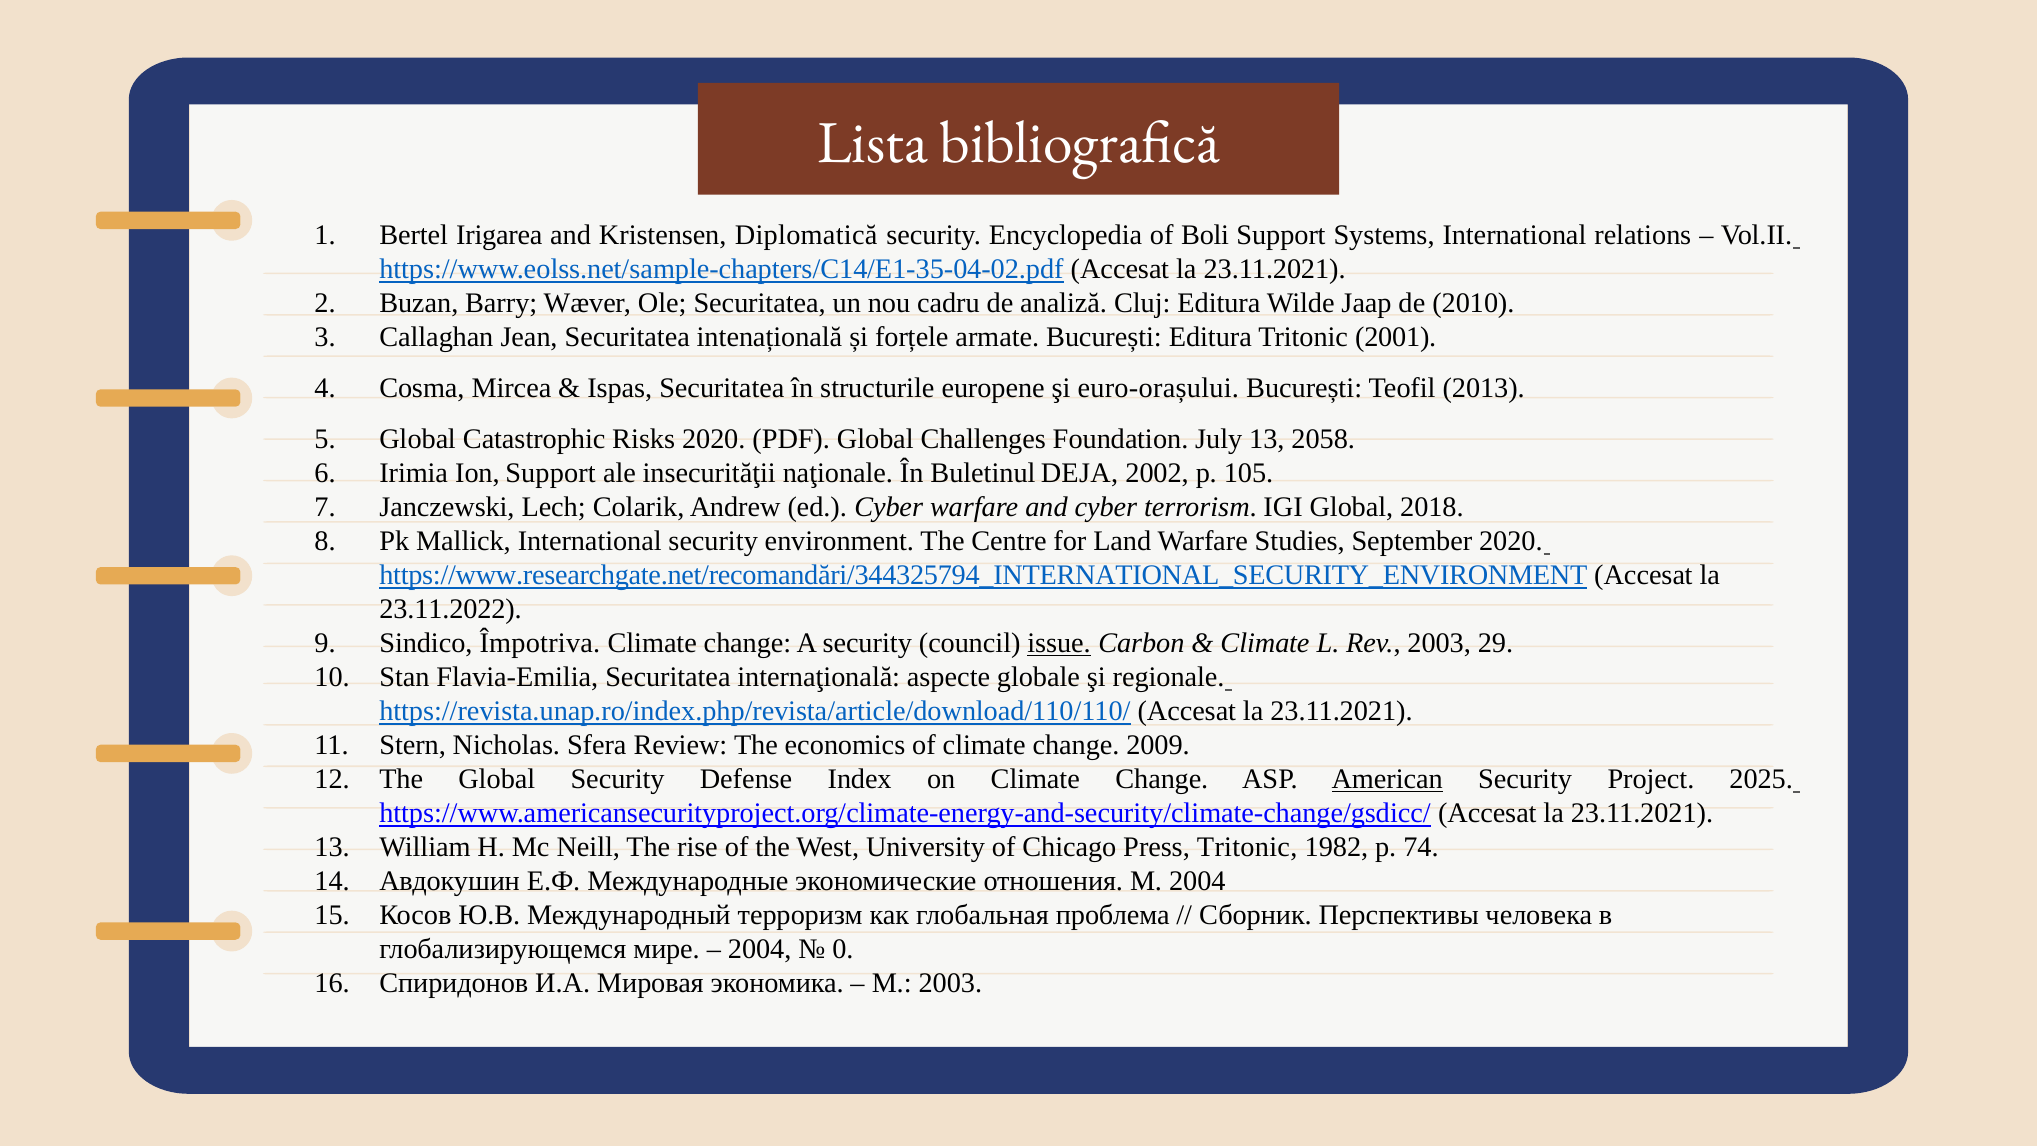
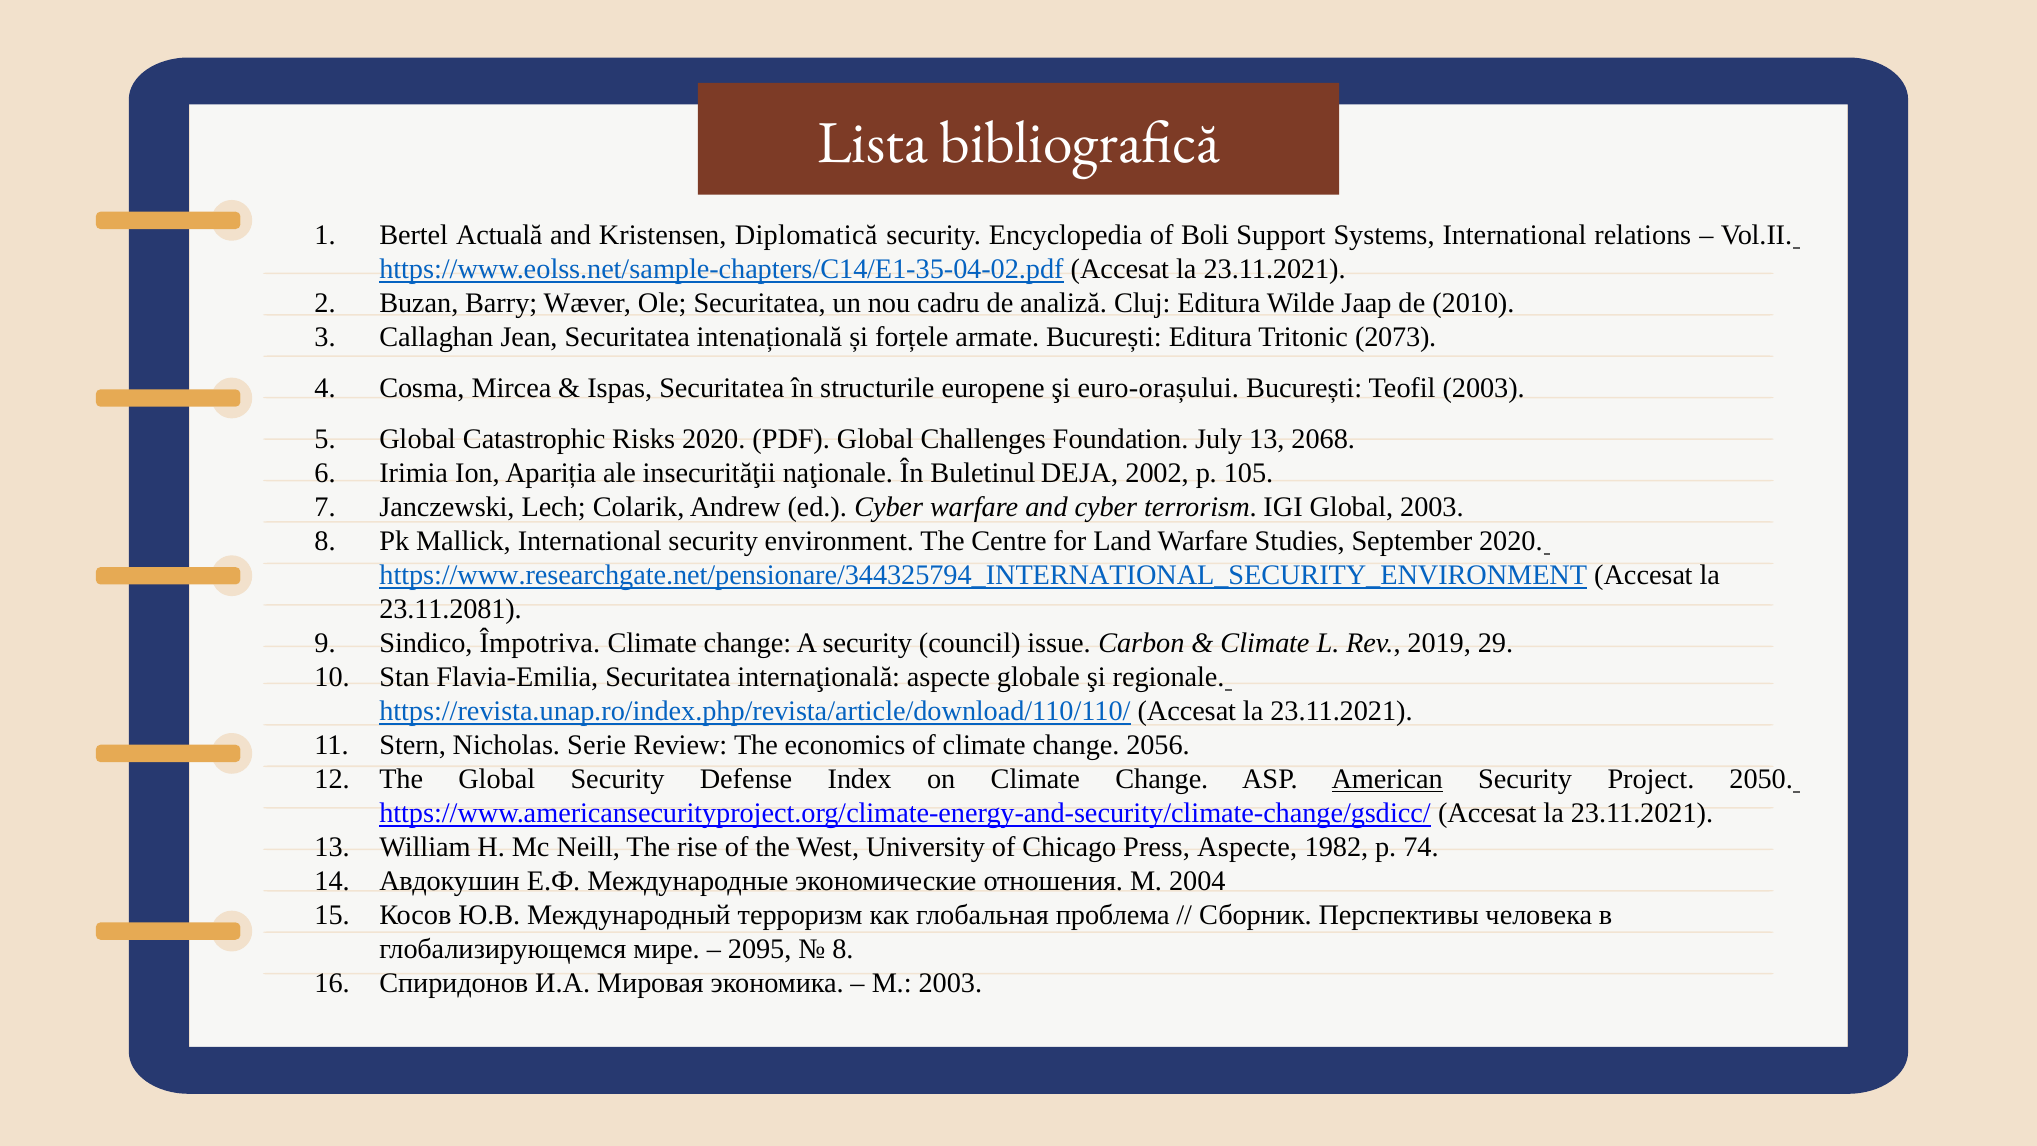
Irigarea: Irigarea -> Actuală
2001: 2001 -> 2073
Teofil 2013: 2013 -> 2003
2058: 2058 -> 2068
Ion Support: Support -> Apariția
Global 2018: 2018 -> 2003
https://www.researchgate.net/recomandări/344325794_INTERNATIONAL_SECURITY_ENVIRONMENT: https://www.researchgate.net/recomandări/344325794_INTERNATIONAL_SECURITY_ENVIRONMENT -> https://www.researchgate.net/pensionare/344325794_INTERNATIONAL_SECURITY_ENVIRONMENT
23.11.2022: 23.11.2022 -> 23.11.2081
issue underline: present -> none
Rev 2003: 2003 -> 2019
Sfera: Sfera -> Serie
2009: 2009 -> 2056
2025: 2025 -> 2050
Press Tritonic: Tritonic -> Aspecte
2004 at (760, 949): 2004 -> 2095
0 at (843, 949): 0 -> 8
